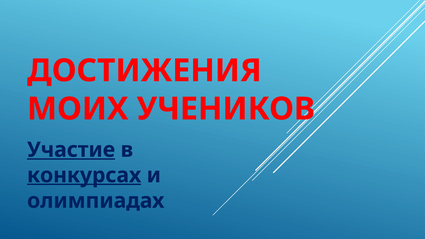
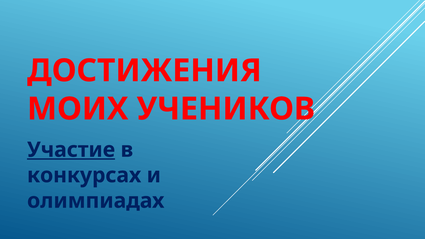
конкурсах underline: present -> none
